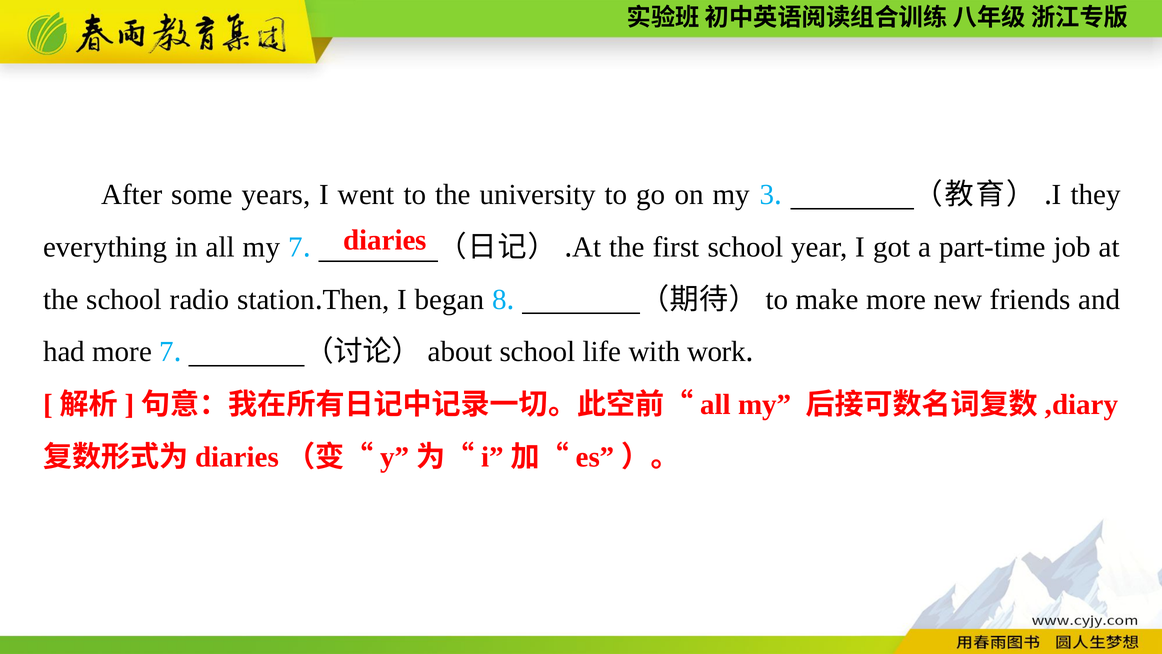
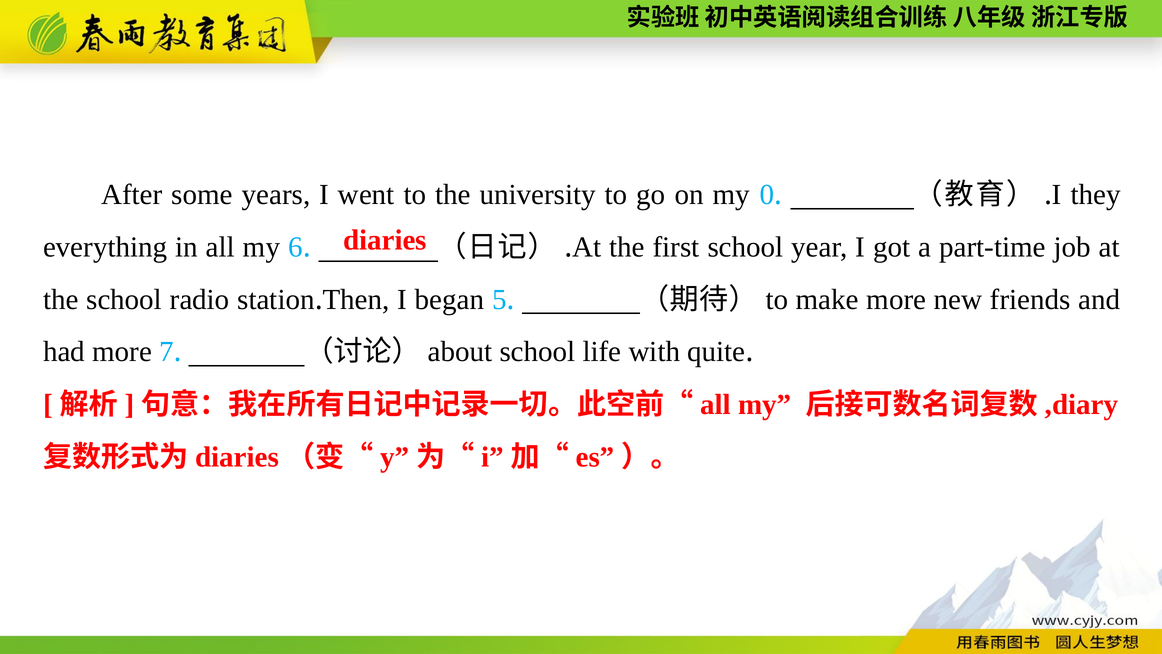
3: 3 -> 0
my 7: 7 -> 6
8: 8 -> 5
work: work -> quite
